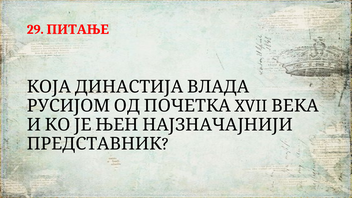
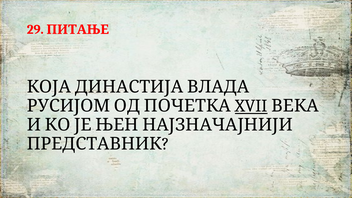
XVII underline: none -> present
